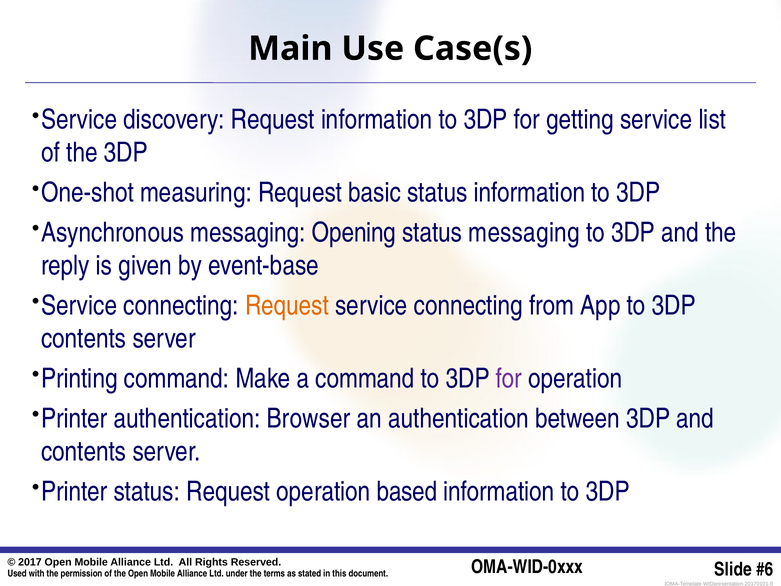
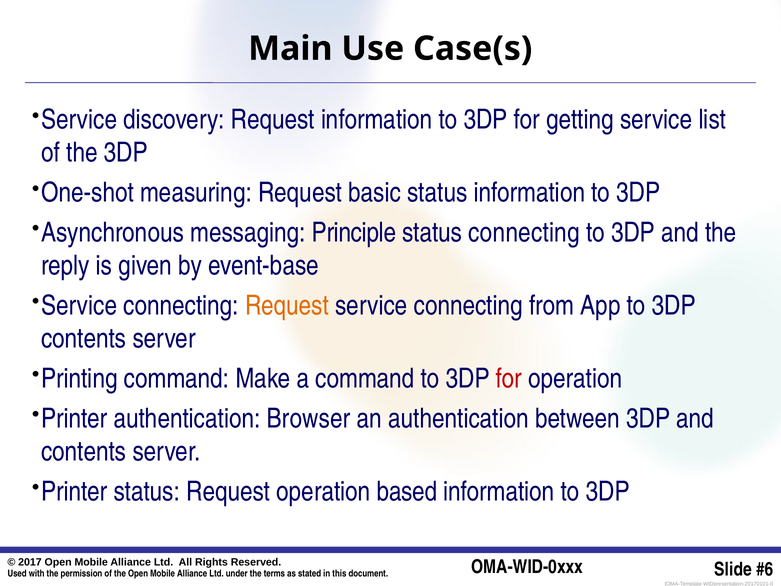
Opening: Opening -> Principle
status messaging: messaging -> connecting
for at (509, 378) colour: purple -> red
